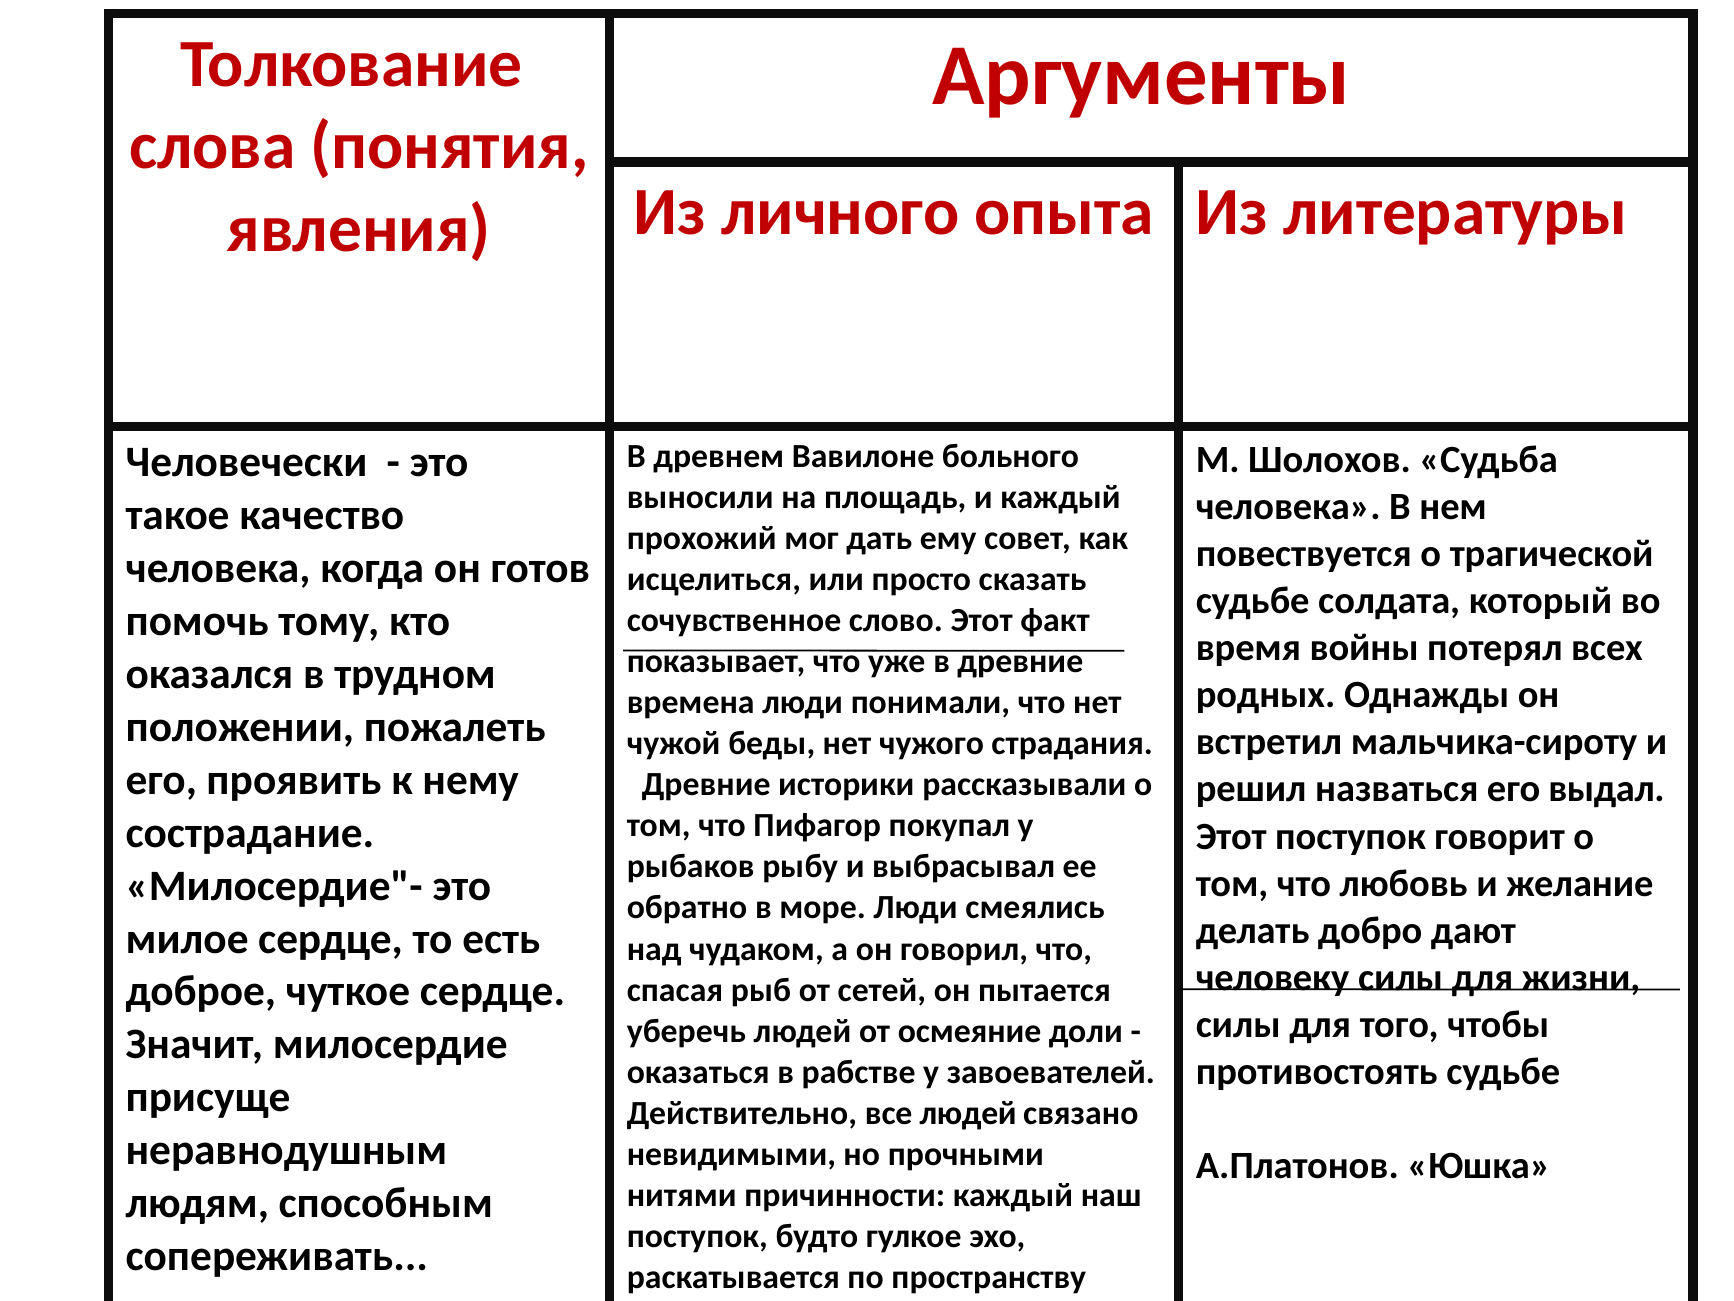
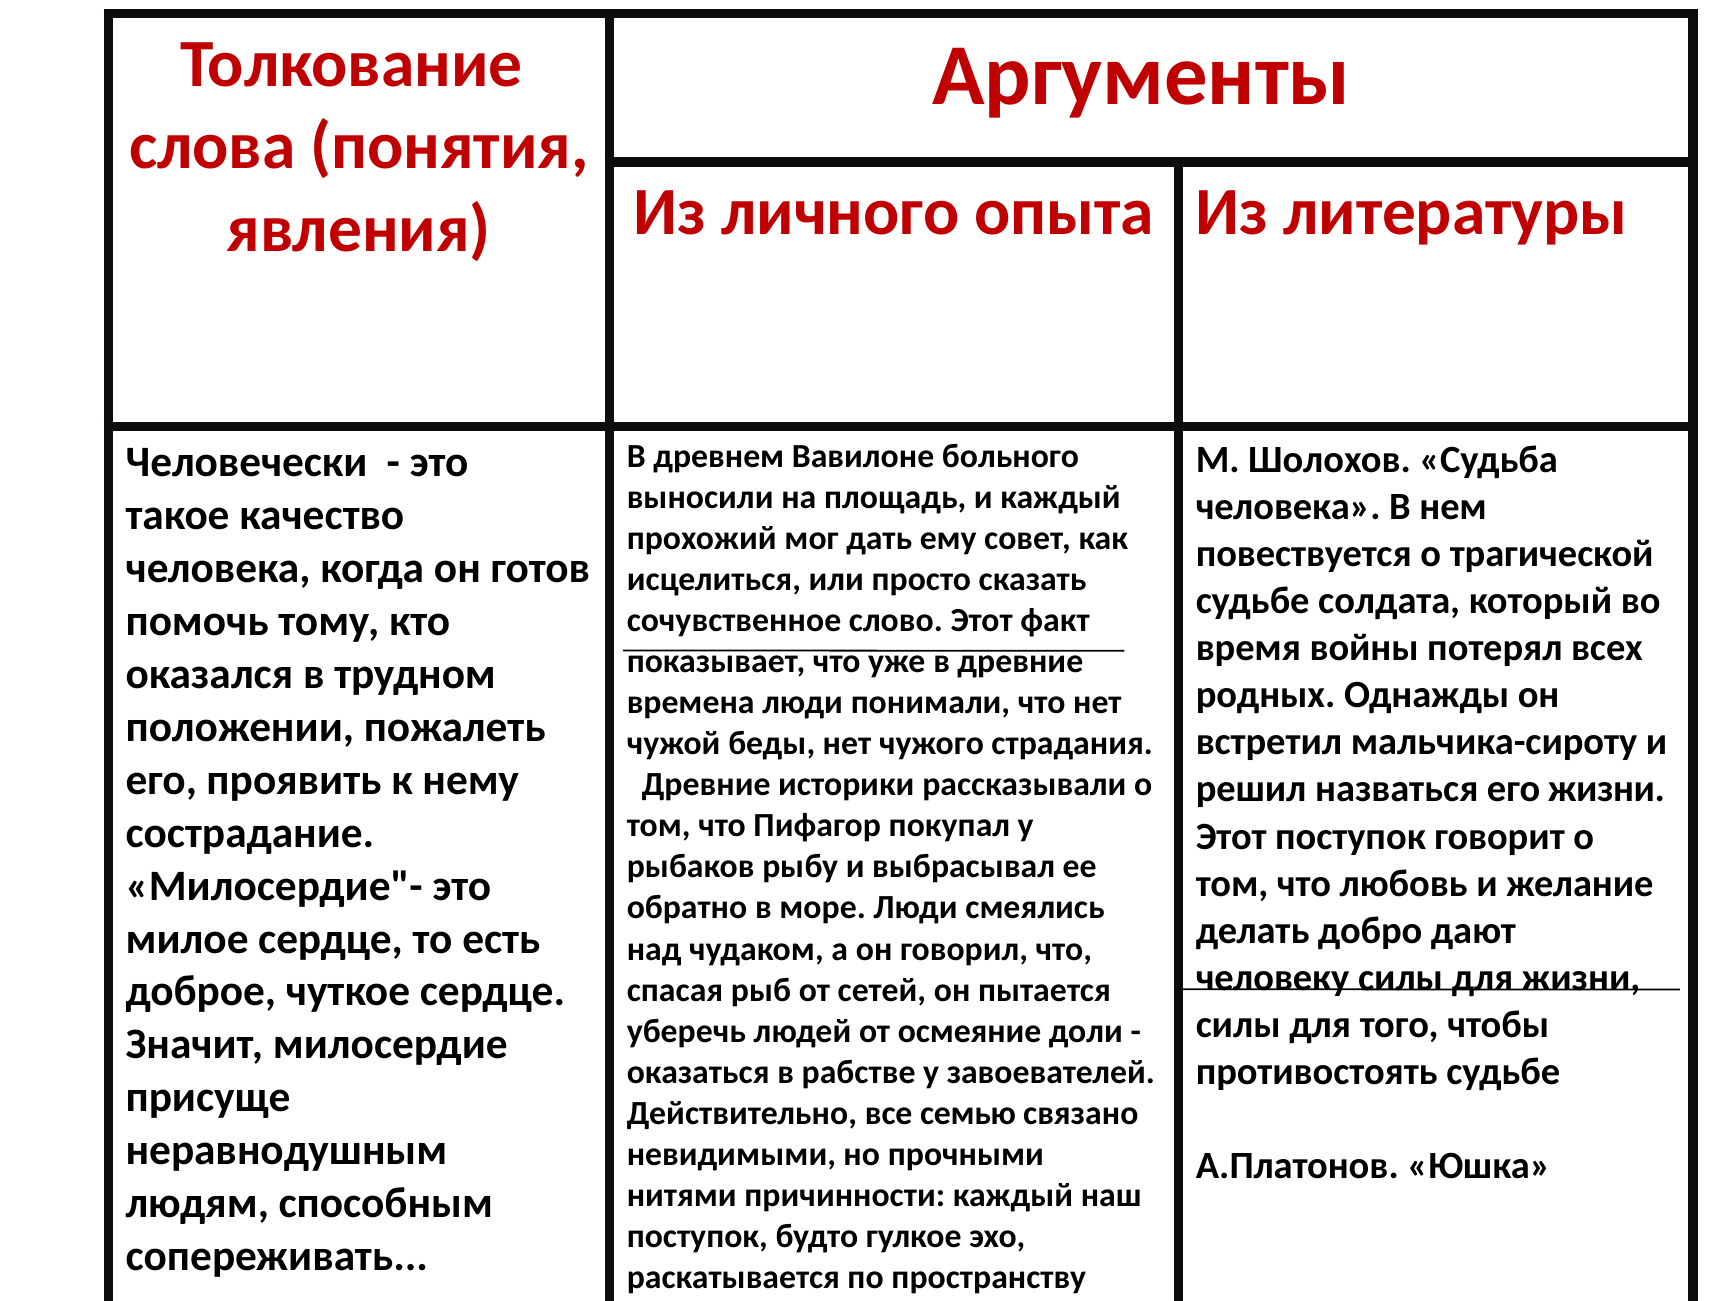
его выдал: выдал -> жизни
все людей: людей -> семью
